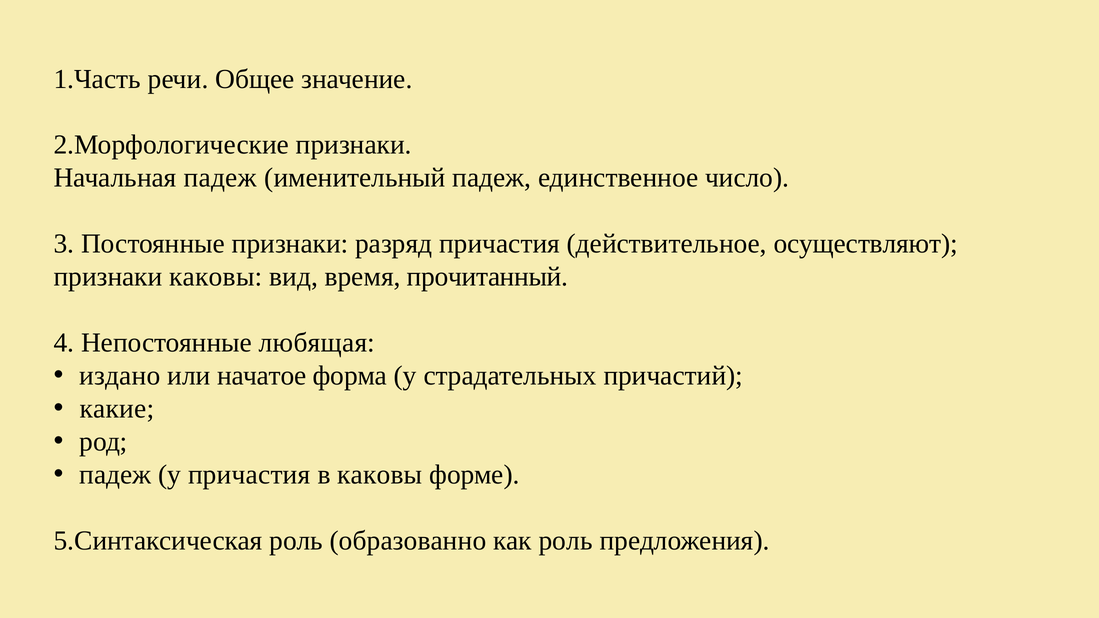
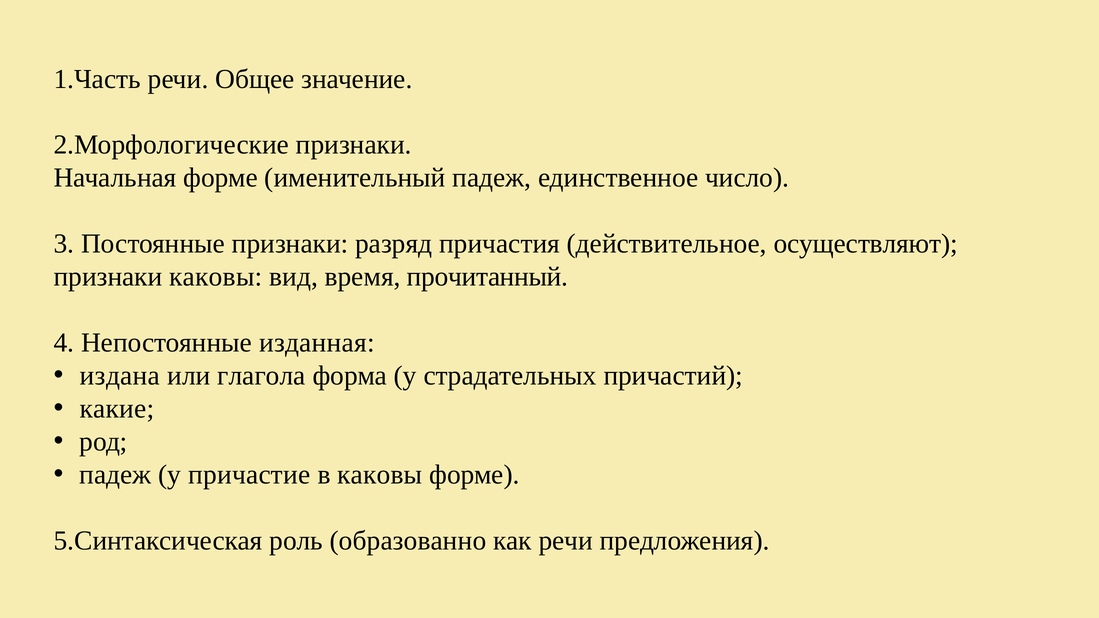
Начальная падеж: падеж -> форме
любящая: любящая -> изданная
издано: издано -> издана
начатое: начатое -> глагола
у причастия: причастия -> причастие
как роль: роль -> речи
